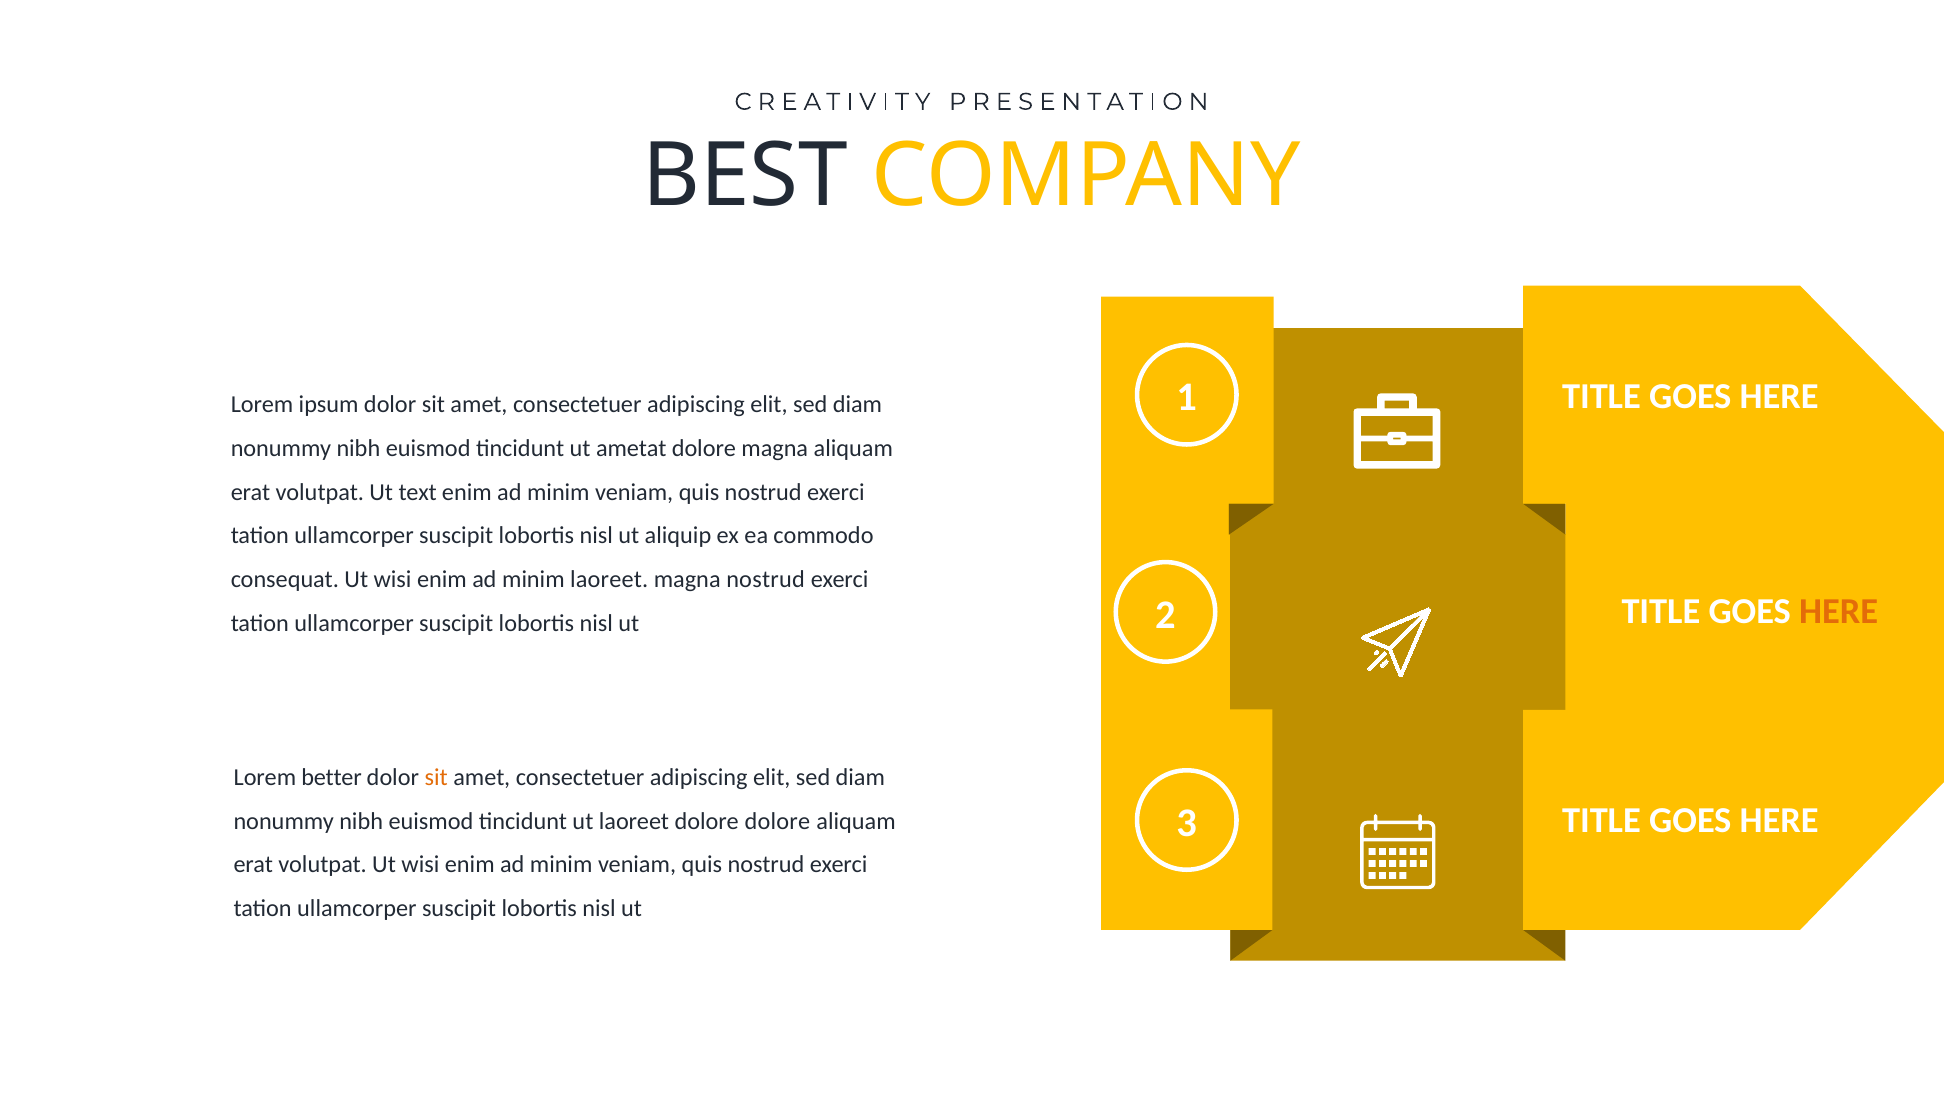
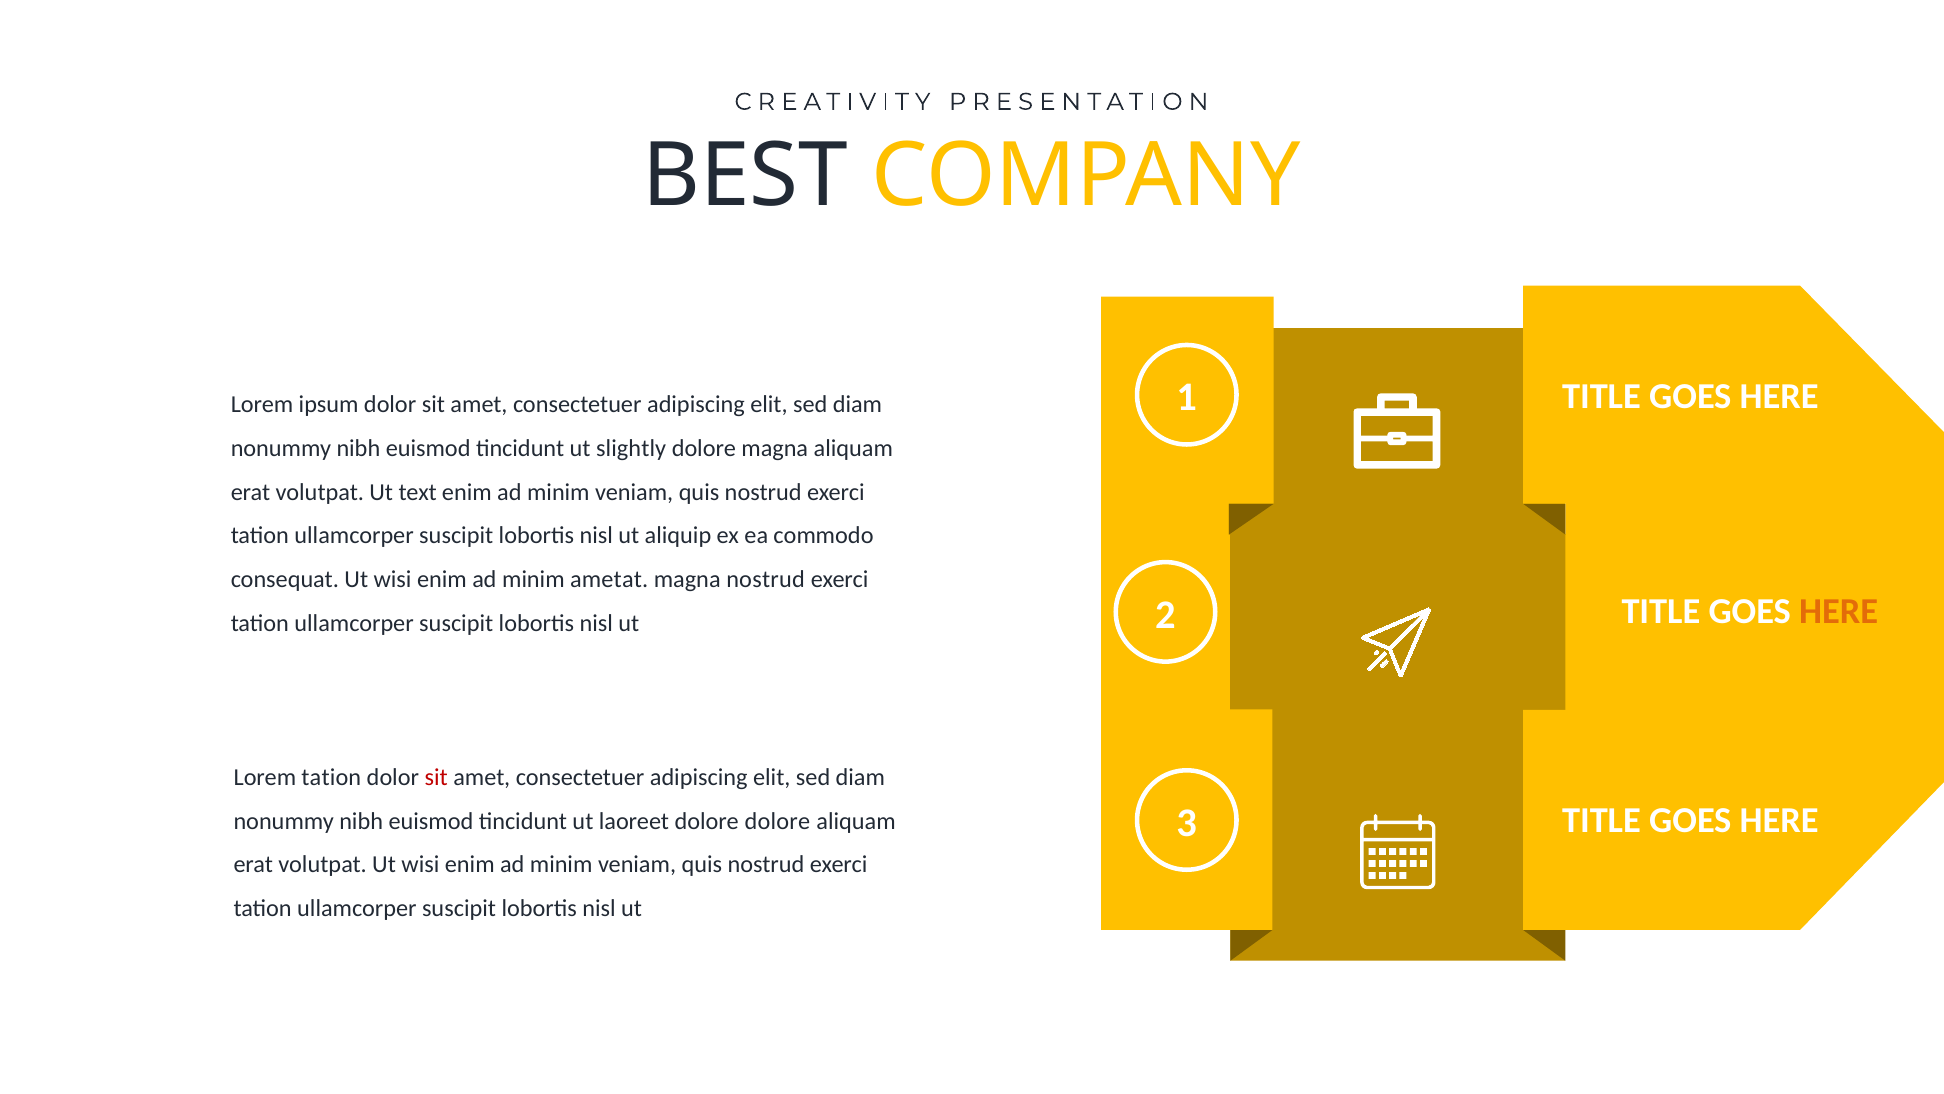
ametat: ametat -> slightly
minim laoreet: laoreet -> ametat
Lorem better: better -> tation
sit at (436, 777) colour: orange -> red
